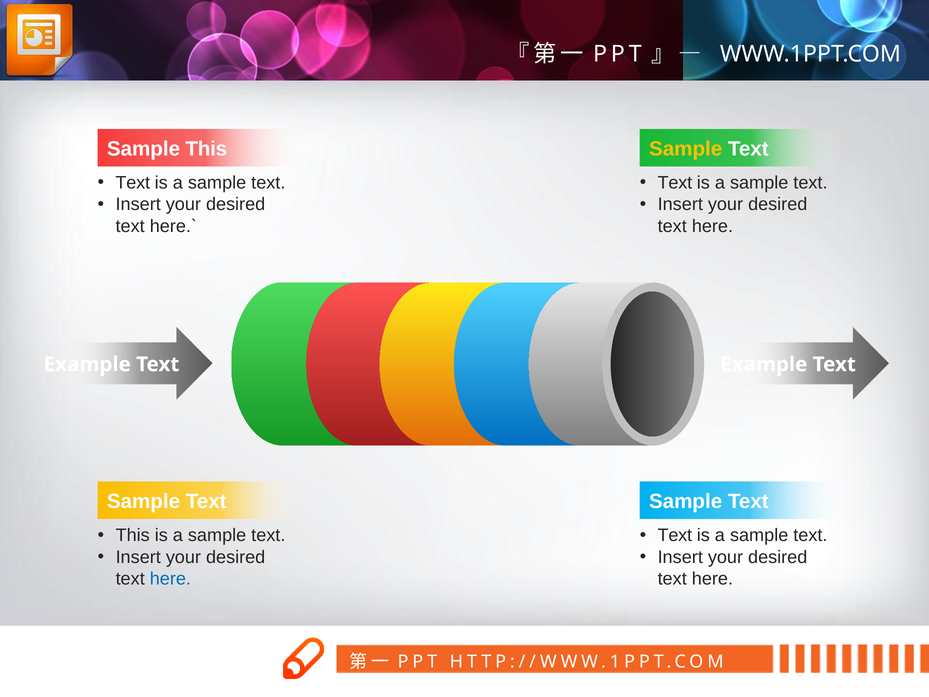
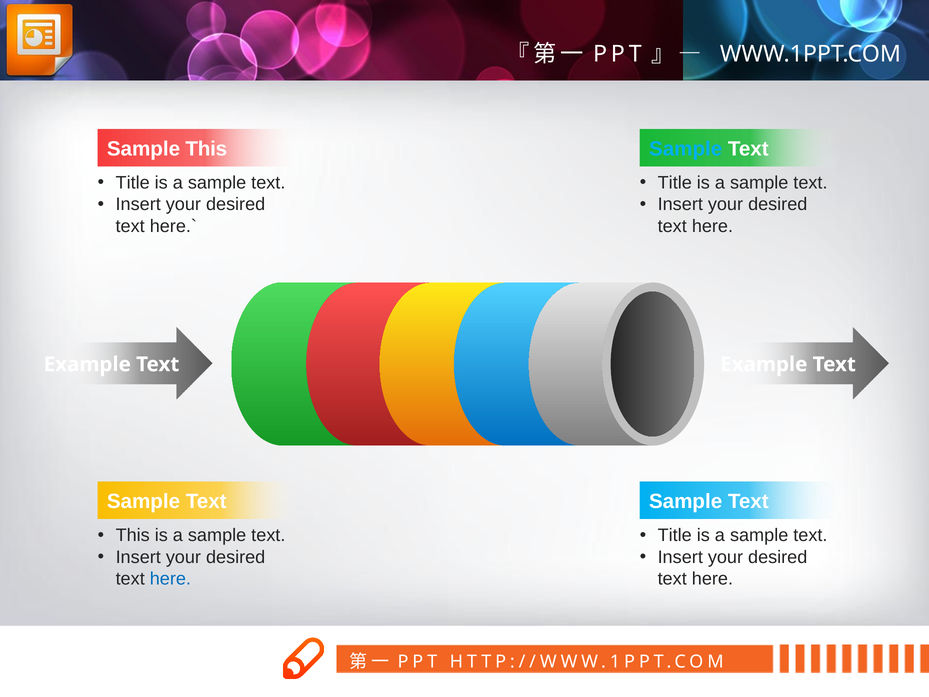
Sample at (686, 149) colour: yellow -> light blue
Text at (133, 183): Text -> Title
Text at (675, 183): Text -> Title
Text at (675, 535): Text -> Title
